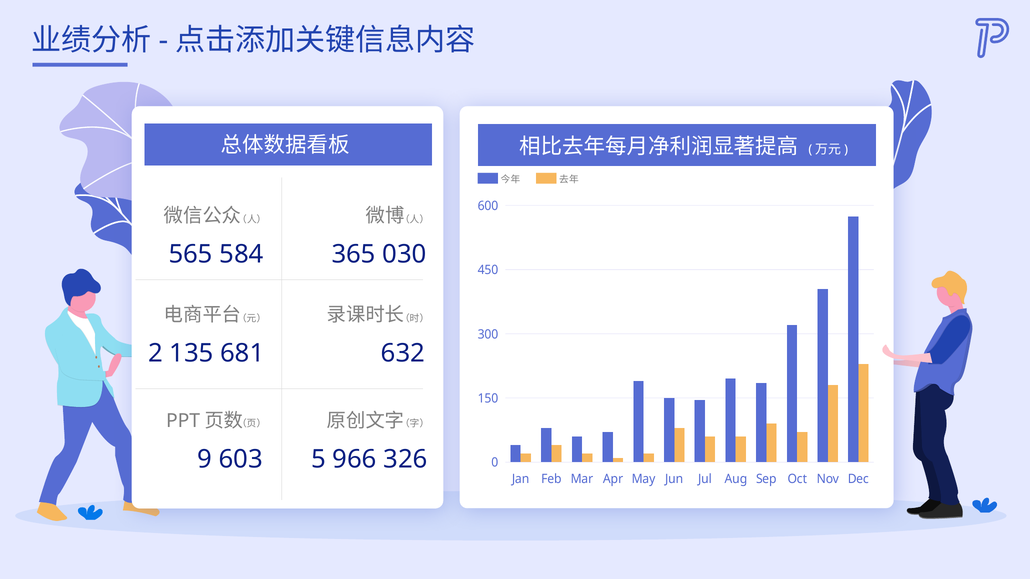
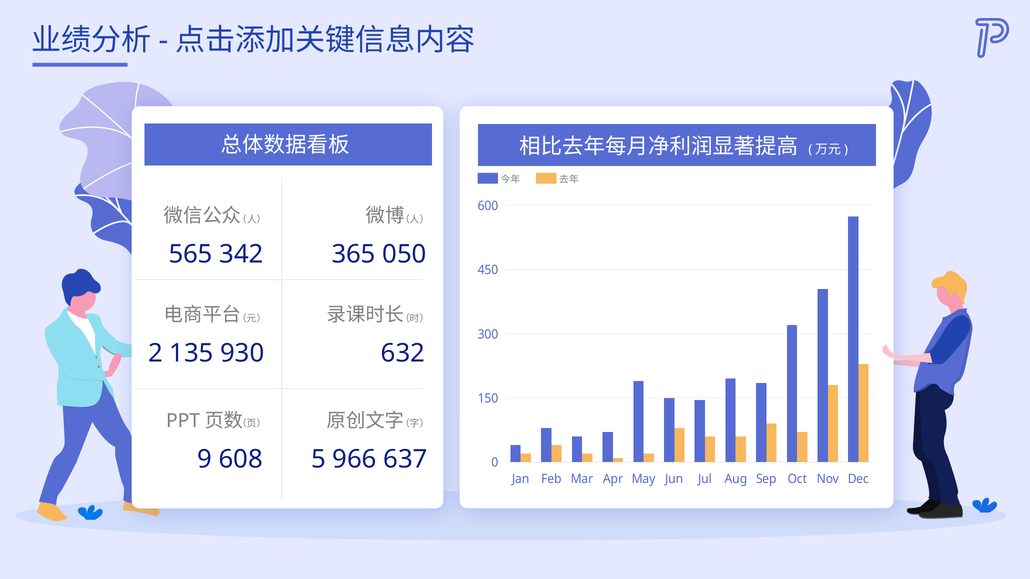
584: 584 -> 342
030: 030 -> 050
681: 681 -> 930
603: 603 -> 608
326: 326 -> 637
